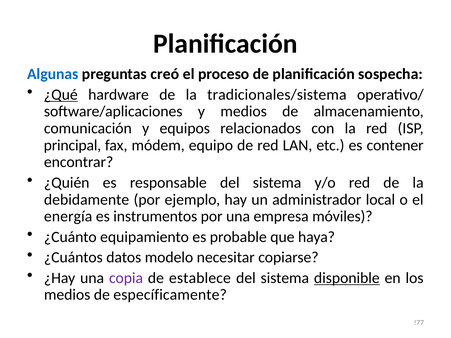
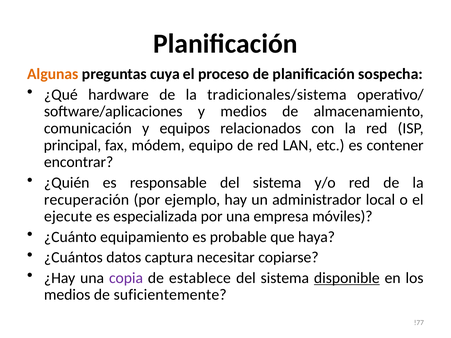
Algunas colour: blue -> orange
creó: creó -> cuya
¿Qué underline: present -> none
debidamente: debidamente -> recuperación
energía: energía -> ejecute
instrumentos: instrumentos -> especializada
modelo: modelo -> captura
específicamente: específicamente -> suficientemente
